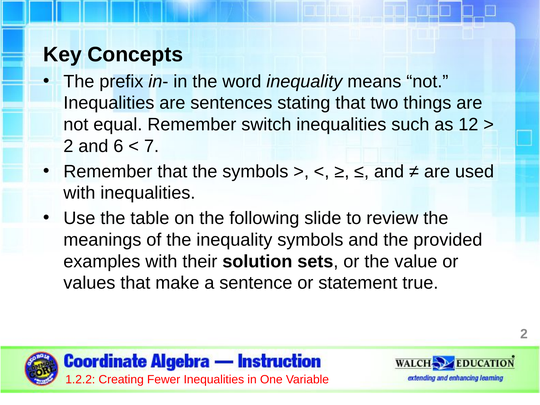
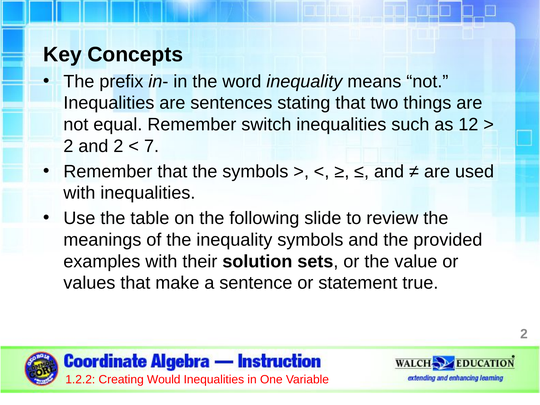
and 6: 6 -> 2
Fewer: Fewer -> Would
